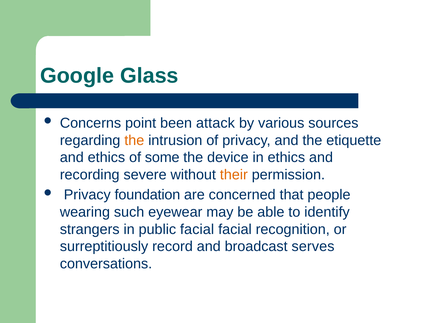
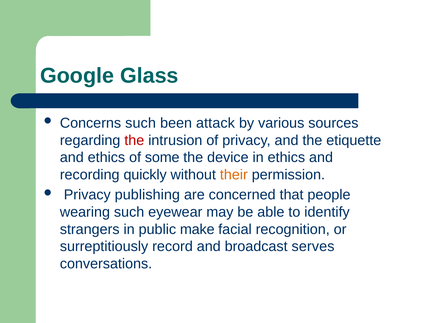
Concerns point: point -> such
the at (134, 140) colour: orange -> red
severe: severe -> quickly
foundation: foundation -> publishing
public facial: facial -> make
